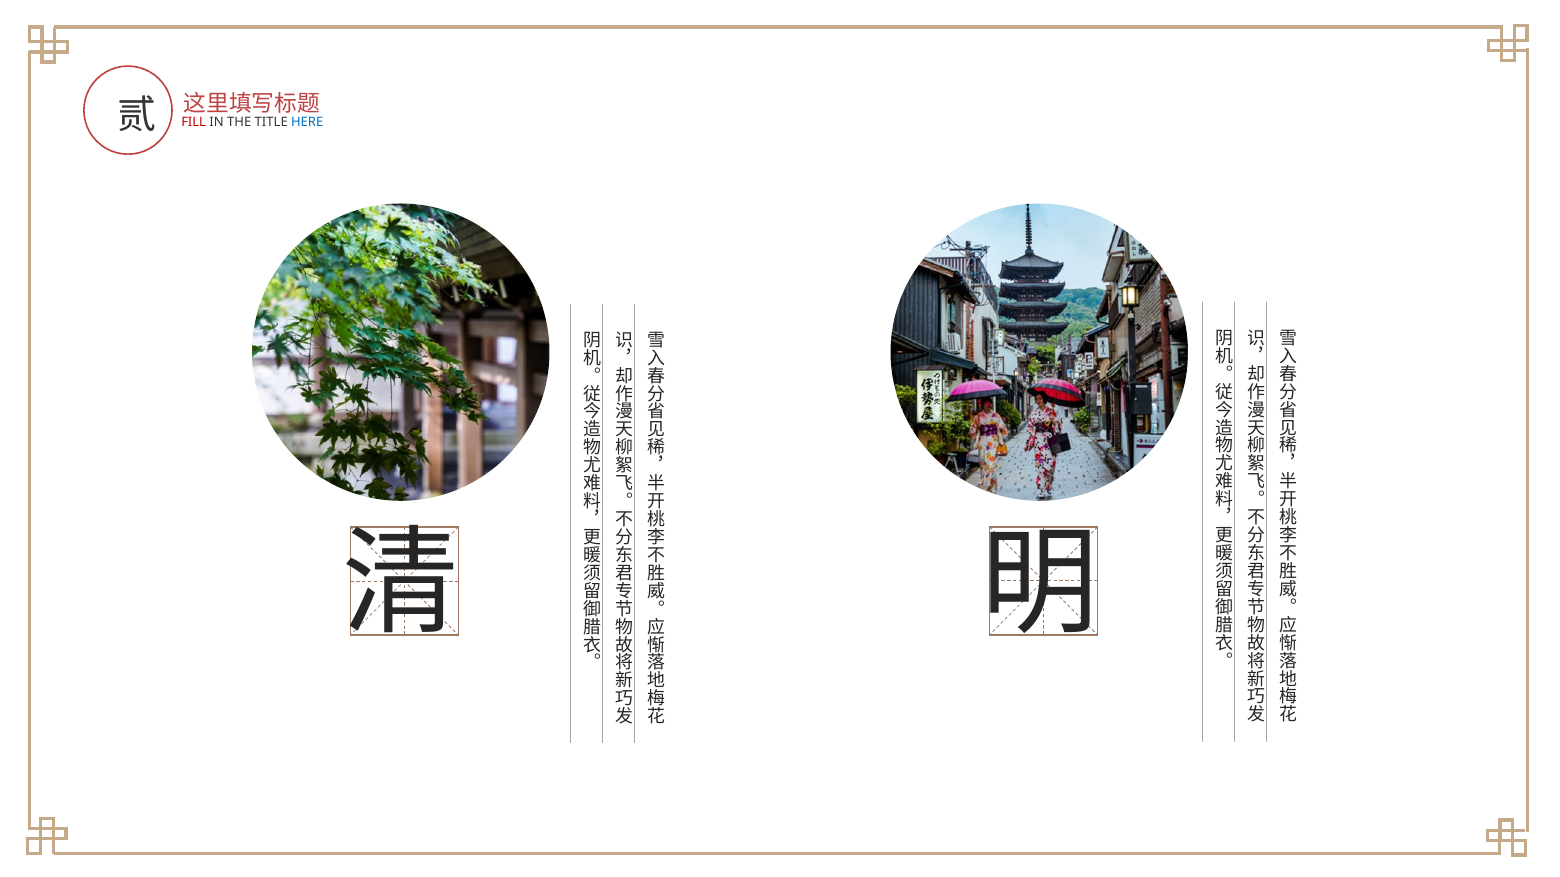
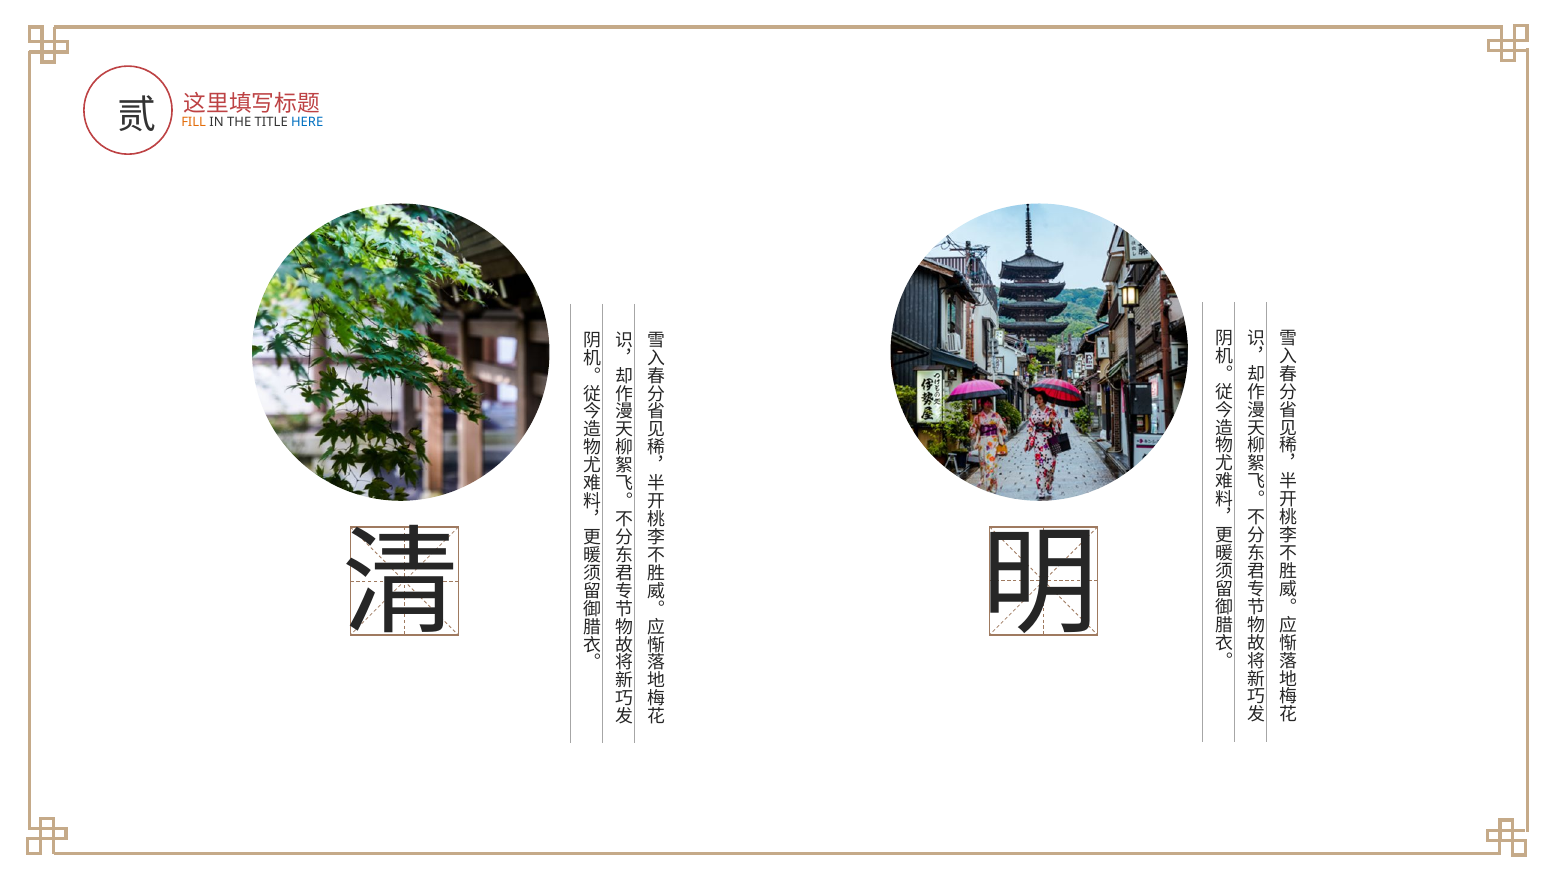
FILL colour: red -> orange
